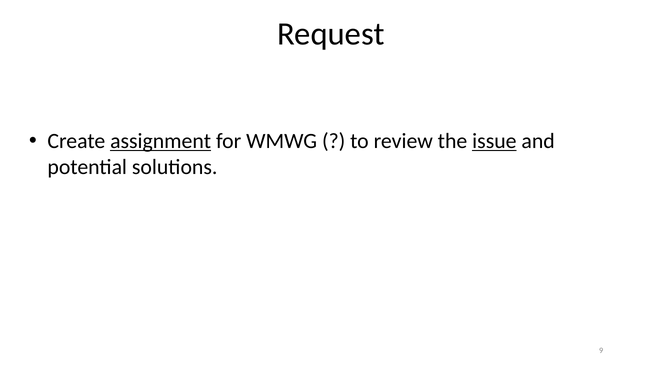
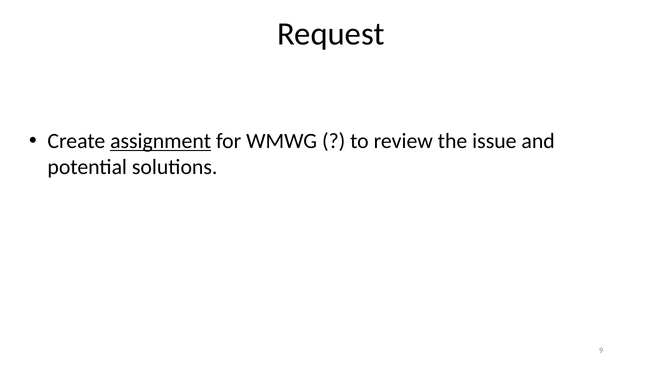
issue underline: present -> none
